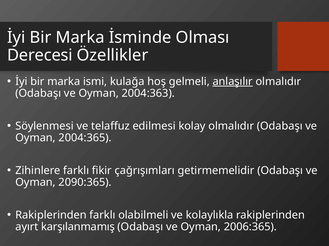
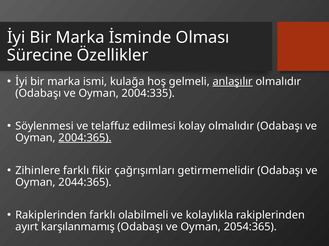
Derecesi: Derecesi -> Sürecine
2004:363: 2004:363 -> 2004:335
2004:365 underline: none -> present
2090:365: 2090:365 -> 2044:365
2006:365: 2006:365 -> 2054:365
